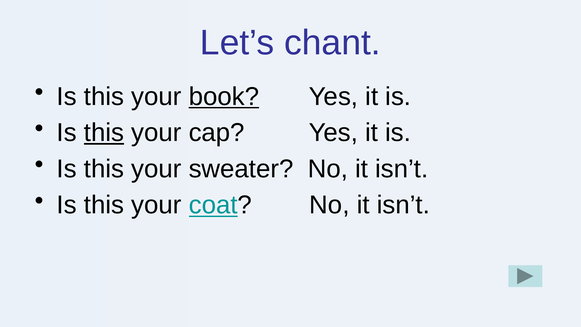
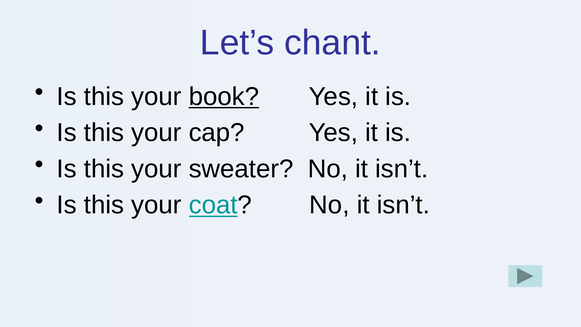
this at (104, 133) underline: present -> none
